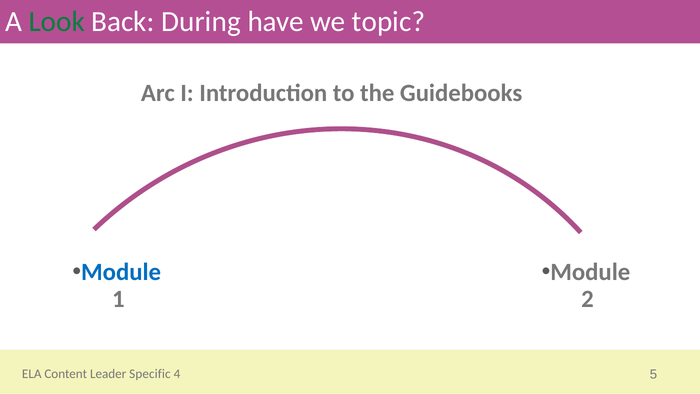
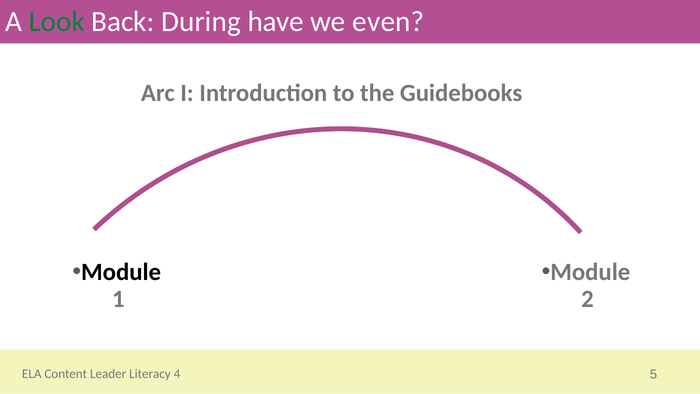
topic: topic -> even
Module at (121, 272) colour: blue -> black
Specific: Specific -> Literacy
